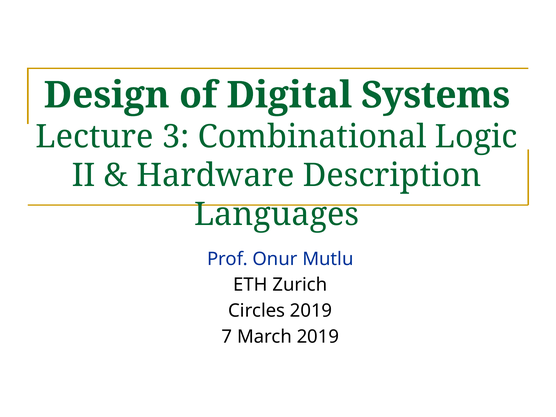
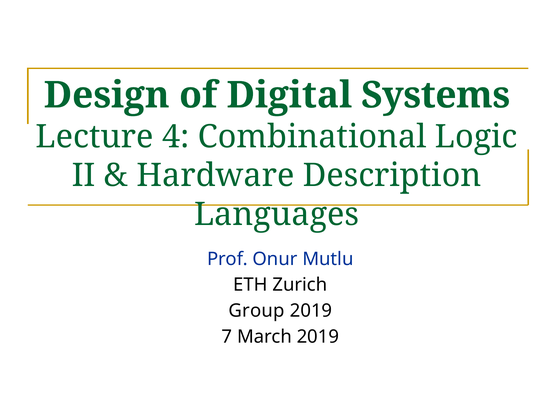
3: 3 -> 4
Circles: Circles -> Group
